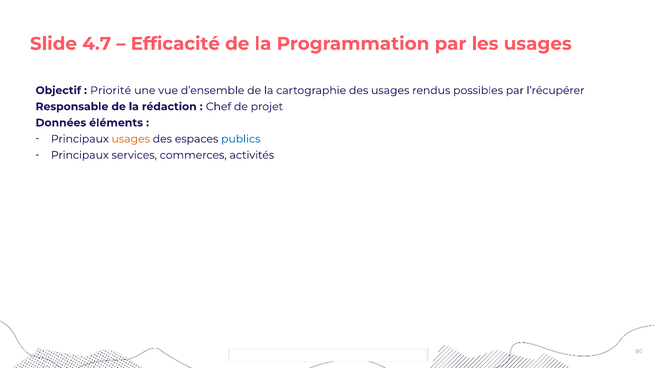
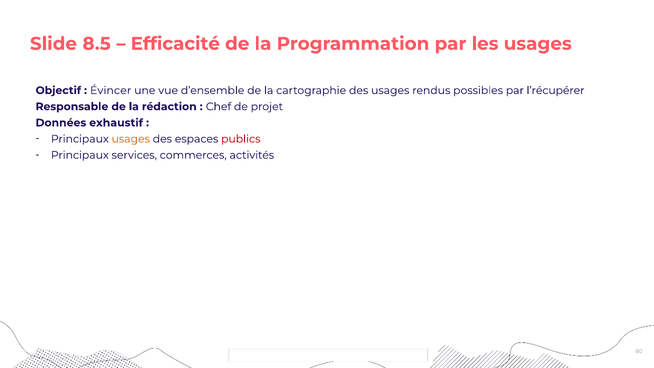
4.7: 4.7 -> 8.5
Priorité: Priorité -> Évincer
éléments: éléments -> exhaustif
publics colour: blue -> red
